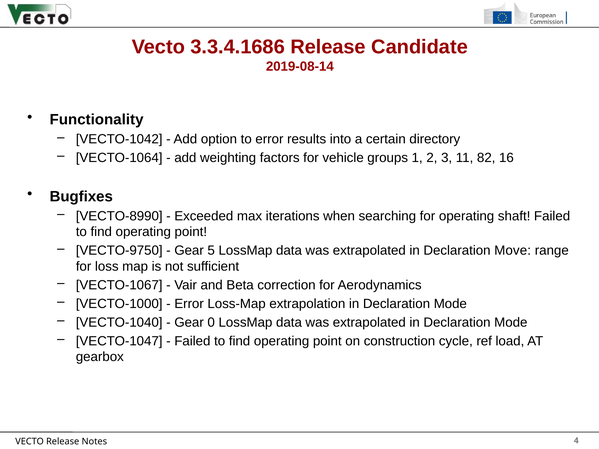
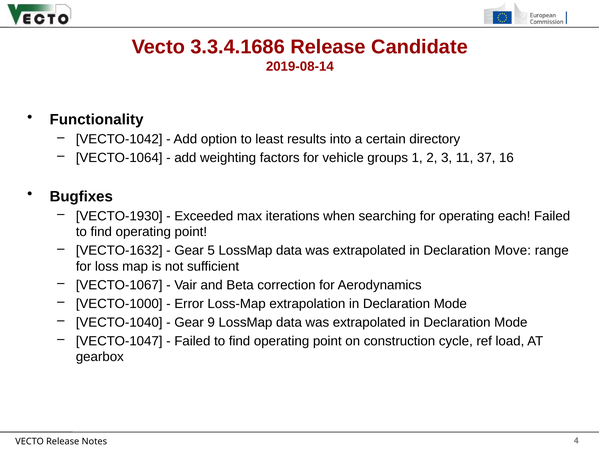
to error: error -> least
82: 82 -> 37
VECTO-8990: VECTO-8990 -> VECTO-1930
shaft: shaft -> each
VECTO-9750: VECTO-9750 -> VECTO-1632
0: 0 -> 9
